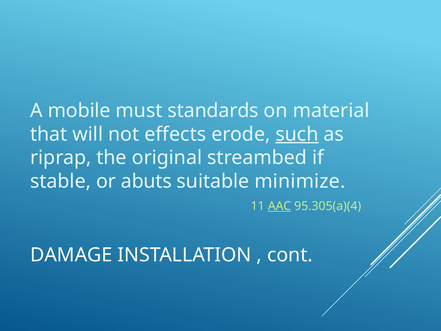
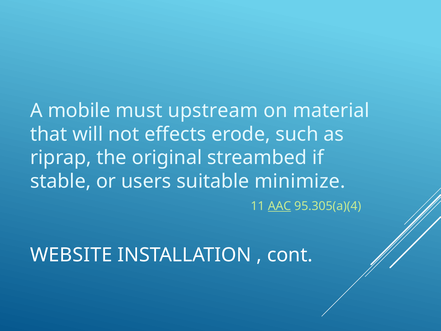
standards: standards -> upstream
such underline: present -> none
abuts: abuts -> users
DAMAGE: DAMAGE -> WEBSITE
